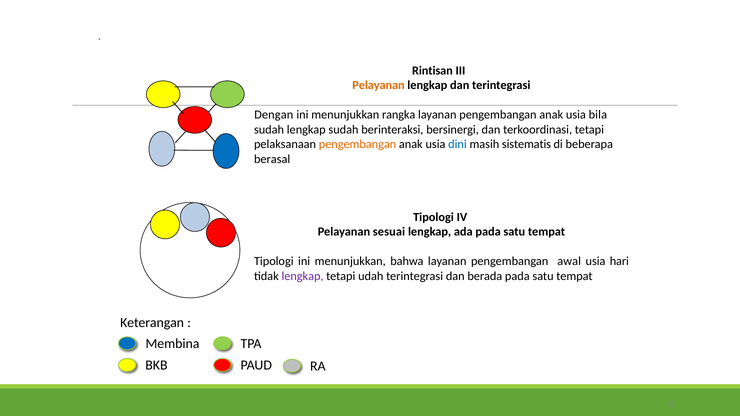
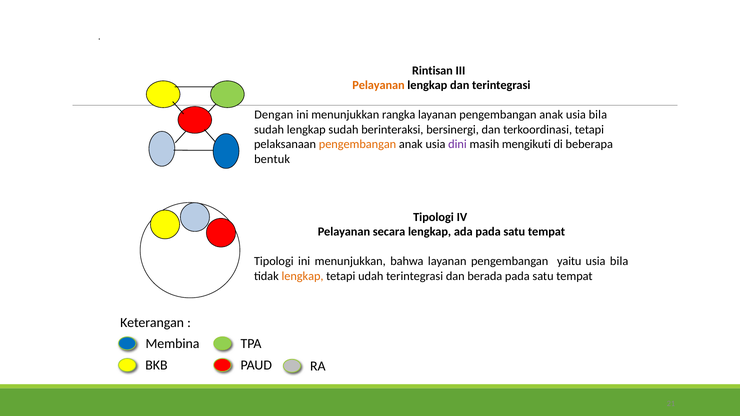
dini colour: blue -> purple
sistematis: sistematis -> mengikuti
berasal: berasal -> bentuk
sesuai: sesuai -> secara
awal: awal -> yaitu
hari at (619, 262): hari -> bila
lengkap at (303, 276) colour: purple -> orange
